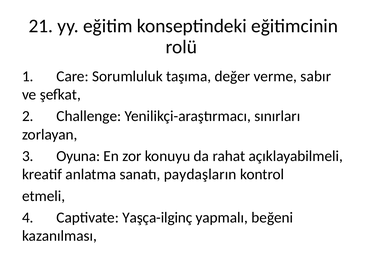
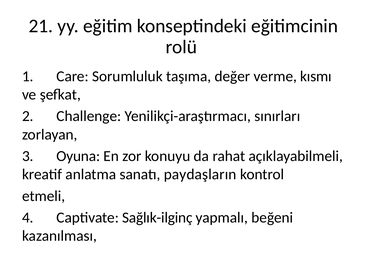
sabır: sabır -> kısmı
Yaşça-ilginç: Yaşça-ilginç -> Sağlık-ilginç
